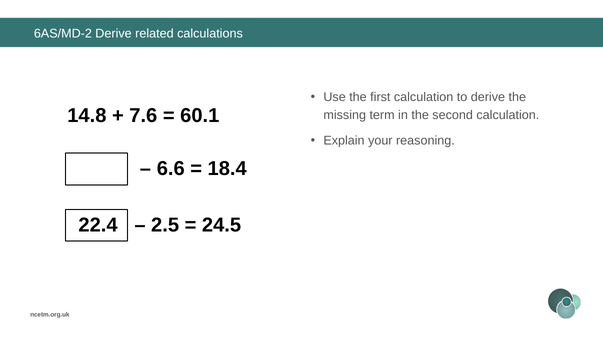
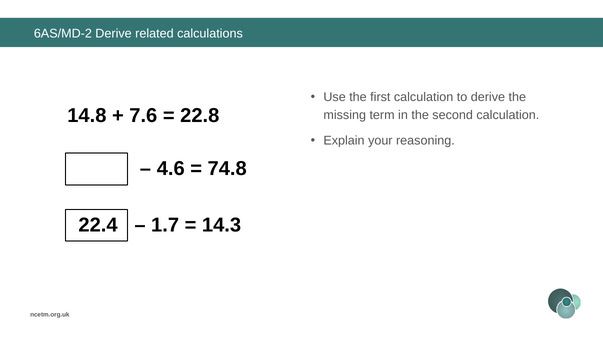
60.1: 60.1 -> 22.8
6.6: 6.6 -> 4.6
18.4: 18.4 -> 74.8
2.5: 2.5 -> 1.7
24.5: 24.5 -> 14.3
